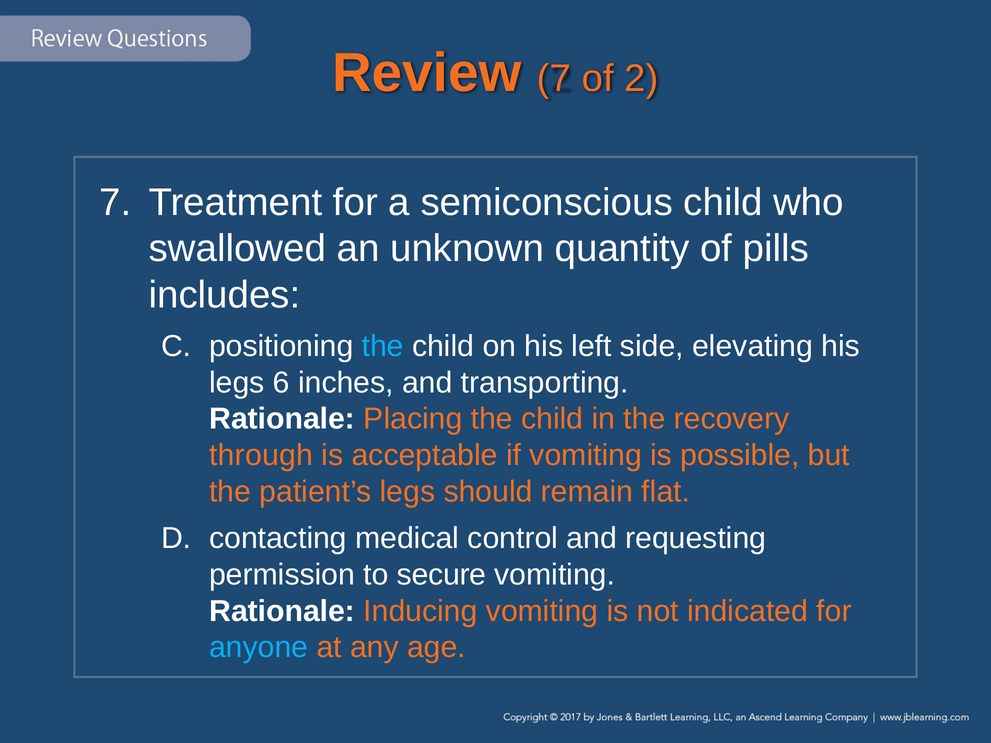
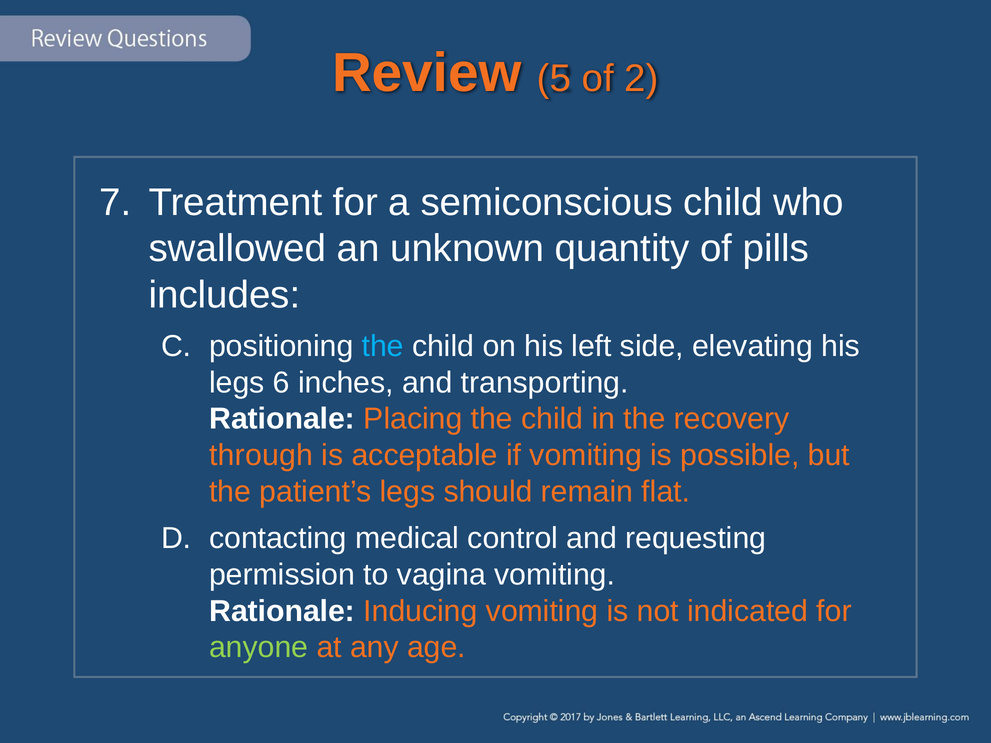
Review 7: 7 -> 5
secure: secure -> vagina
anyone colour: light blue -> light green
